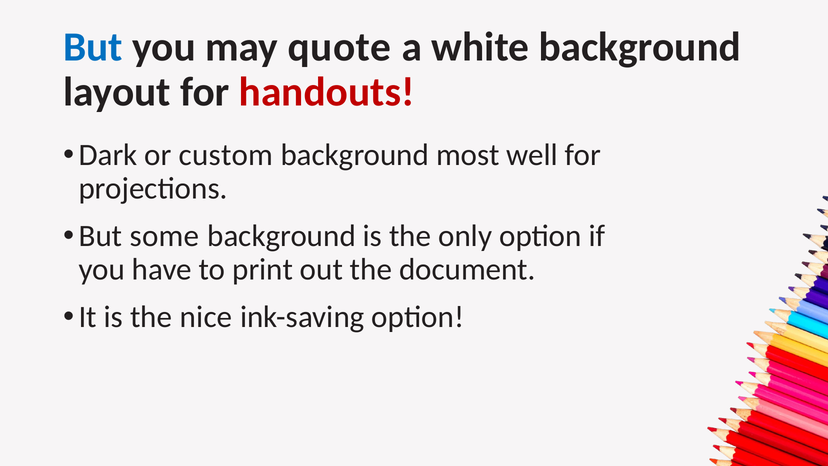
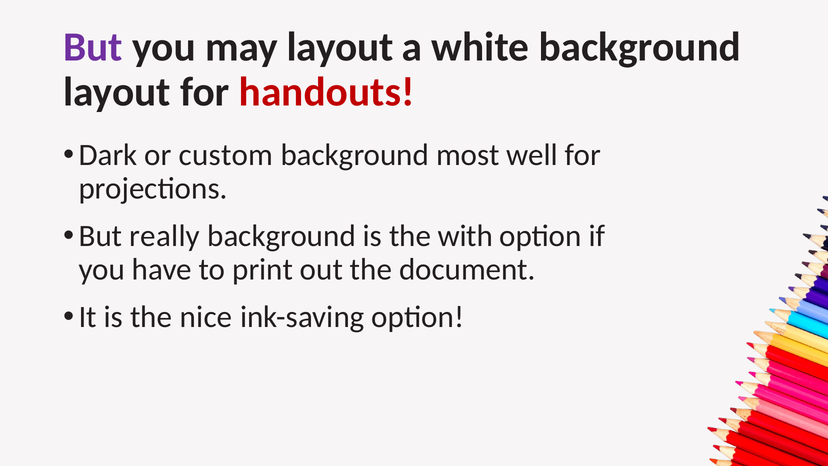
But at (93, 47) colour: blue -> purple
may quote: quote -> layout
some: some -> really
only: only -> with
